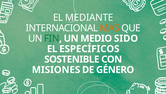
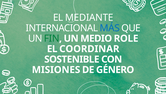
MÁS colour: orange -> blue
SIDO: SIDO -> ROLE
ESPECÍFICOS: ESPECÍFICOS -> COORDINAR
